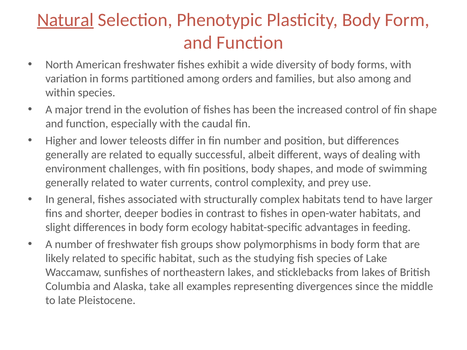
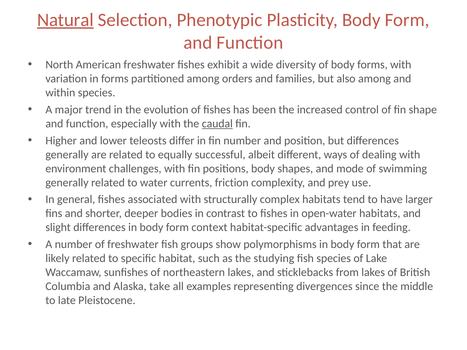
caudal underline: none -> present
currents control: control -> friction
ecology: ecology -> context
